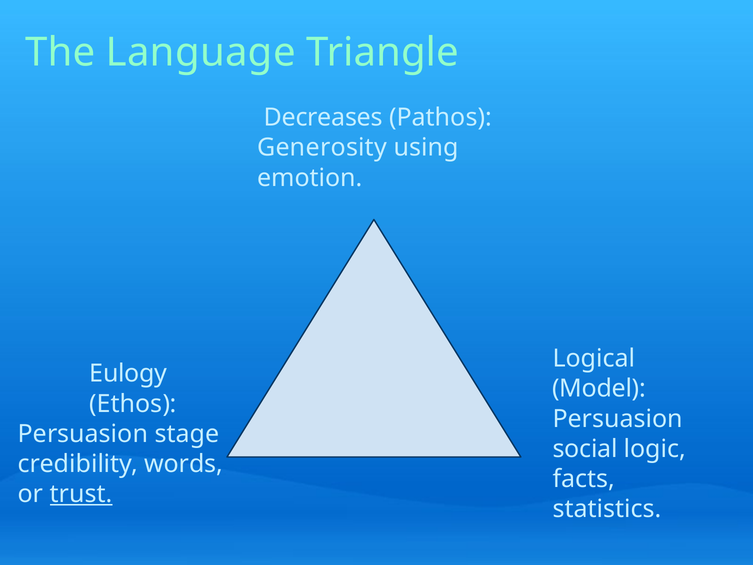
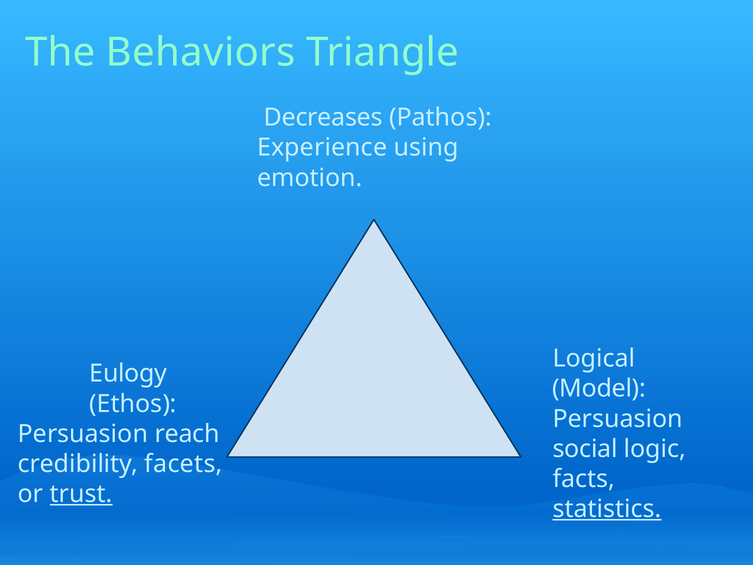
Language: Language -> Behaviors
Generosity: Generosity -> Experience
stage: stage -> reach
words: words -> facets
statistics underline: none -> present
